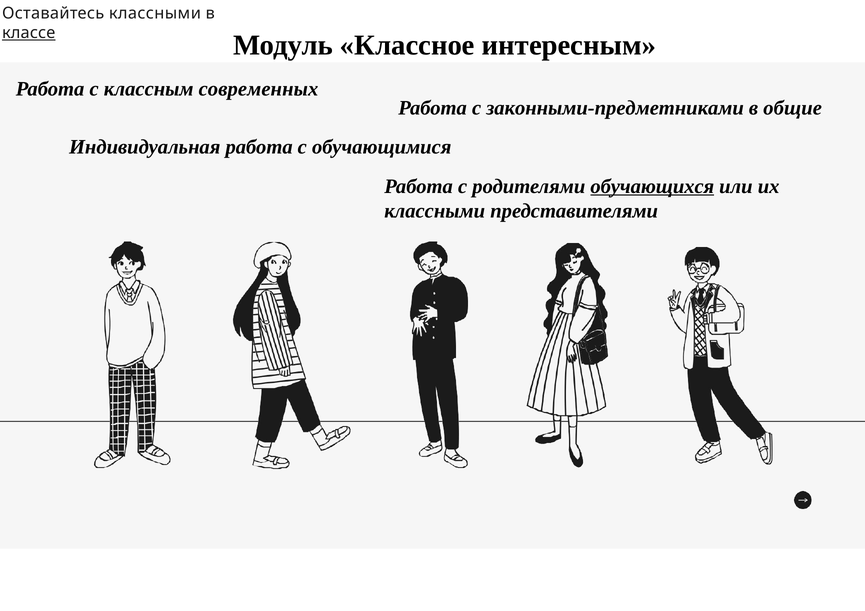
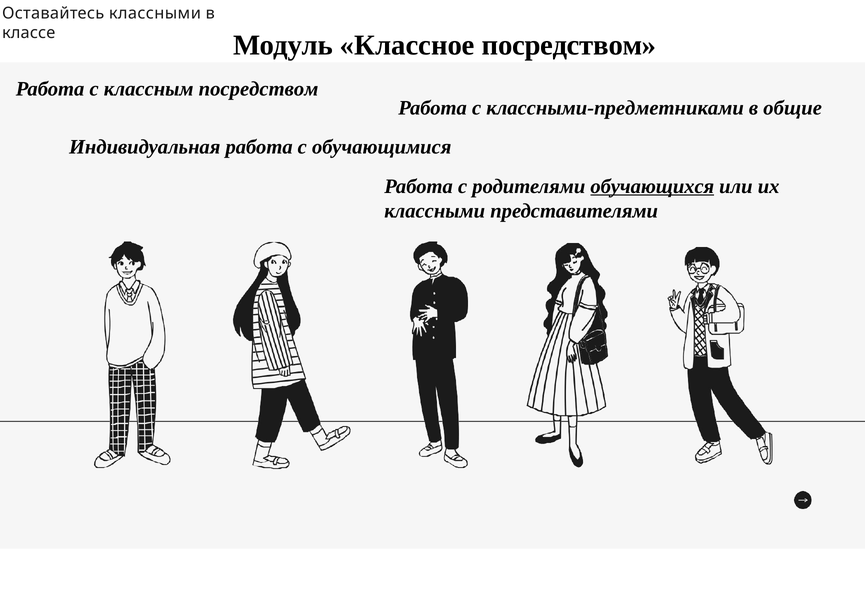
классе underline: present -> none
Классное интересным: интересным -> посредством
классным современных: современных -> посредством
законными-предметниками: законными-предметниками -> классными-предметниками
